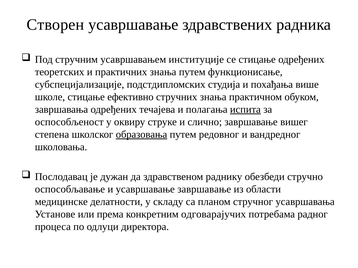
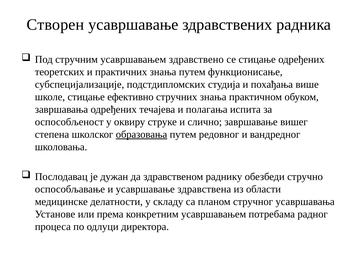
институције: институције -> здравствено
испита underline: present -> none
усавршавање завршавање: завршавање -> здравствена
конкретним одговарајучих: одговарајучих -> усавршавањем
